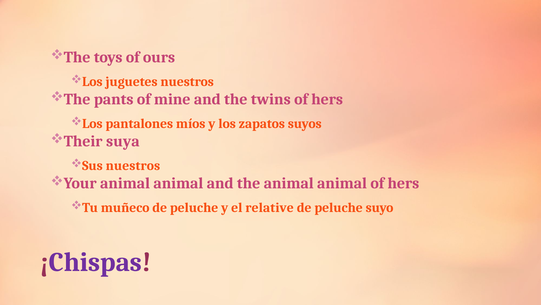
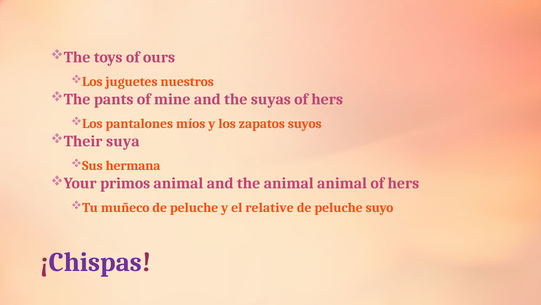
twins: twins -> suyas
nuestros at (133, 165): nuestros -> hermana
animal at (125, 183): animal -> primos
